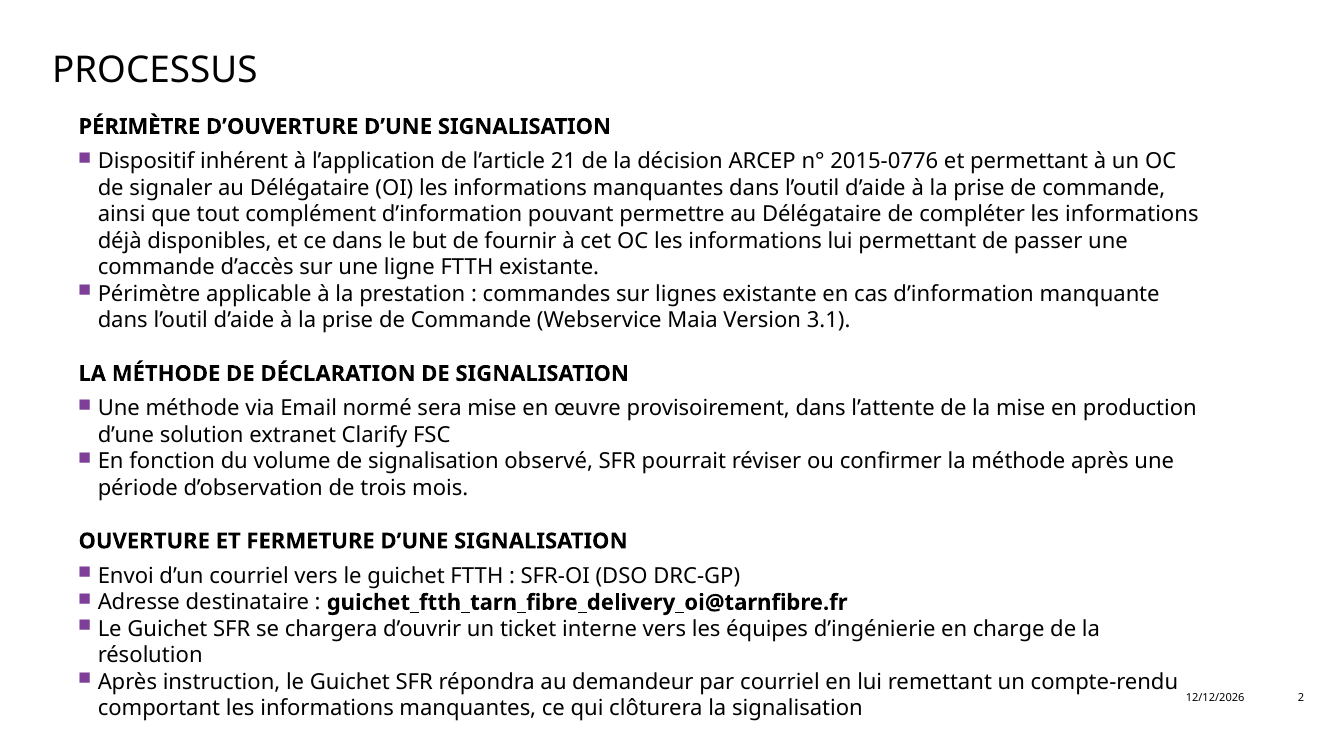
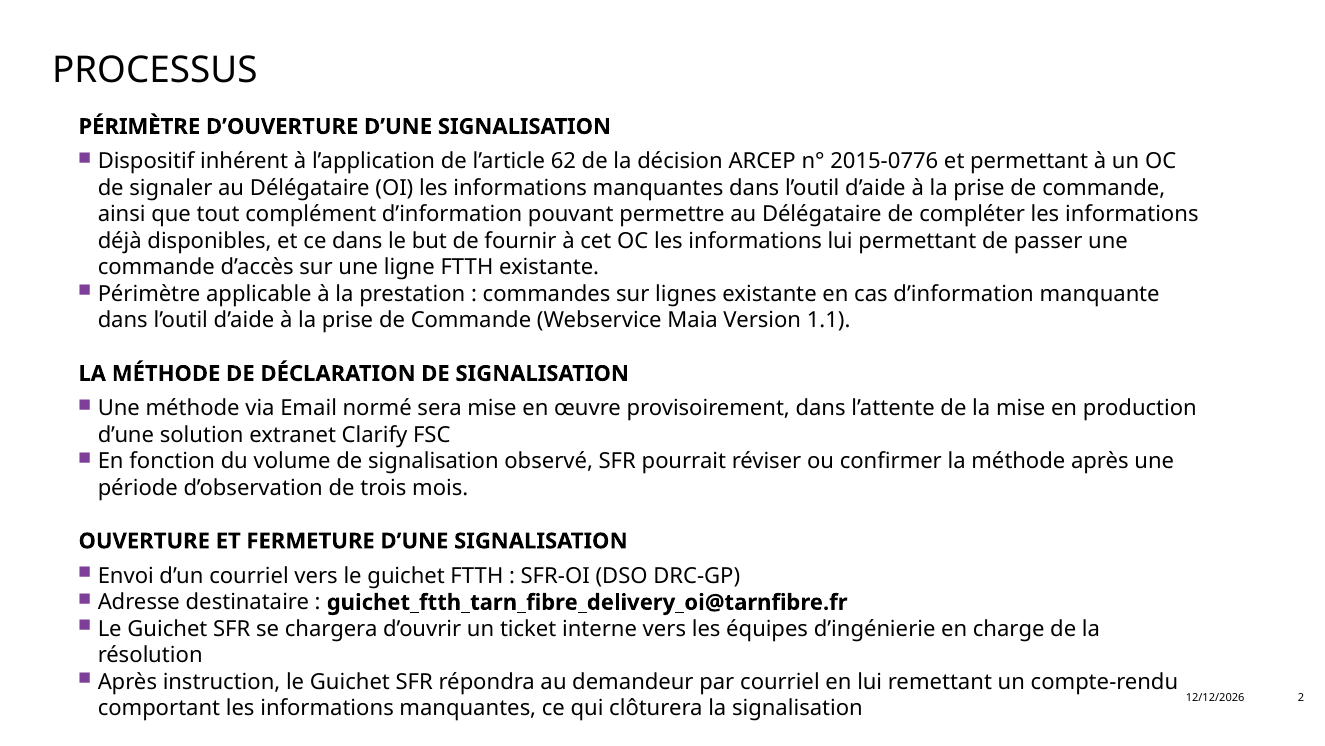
21: 21 -> 62
3.1: 3.1 -> 1.1
